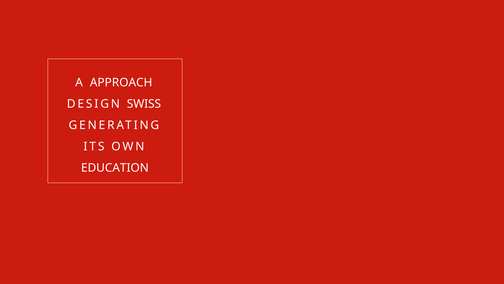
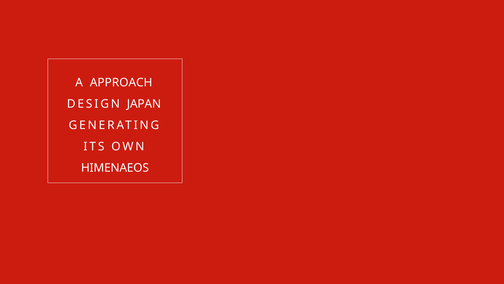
SWISS: SWISS -> JAPAN
EDUCATION: EDUCATION -> HIMENAEOS
